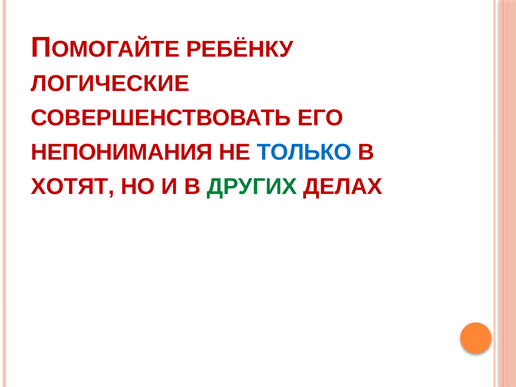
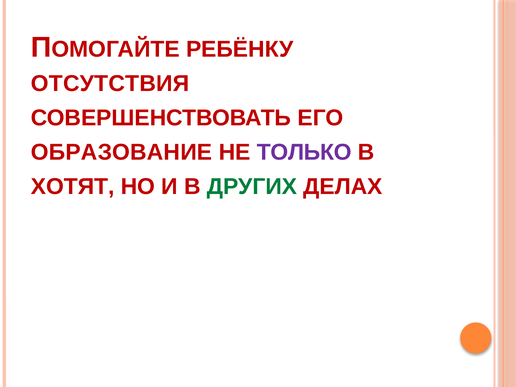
ЛОГИЧЕСКИЕ: ЛОГИЧЕСКИЕ -> ОТСУТСТВИЯ
НЕПОНИМАНИЯ: НЕПОНИМАНИЯ -> ОБРАЗОВАНИЕ
ТОЛЬКО colour: blue -> purple
